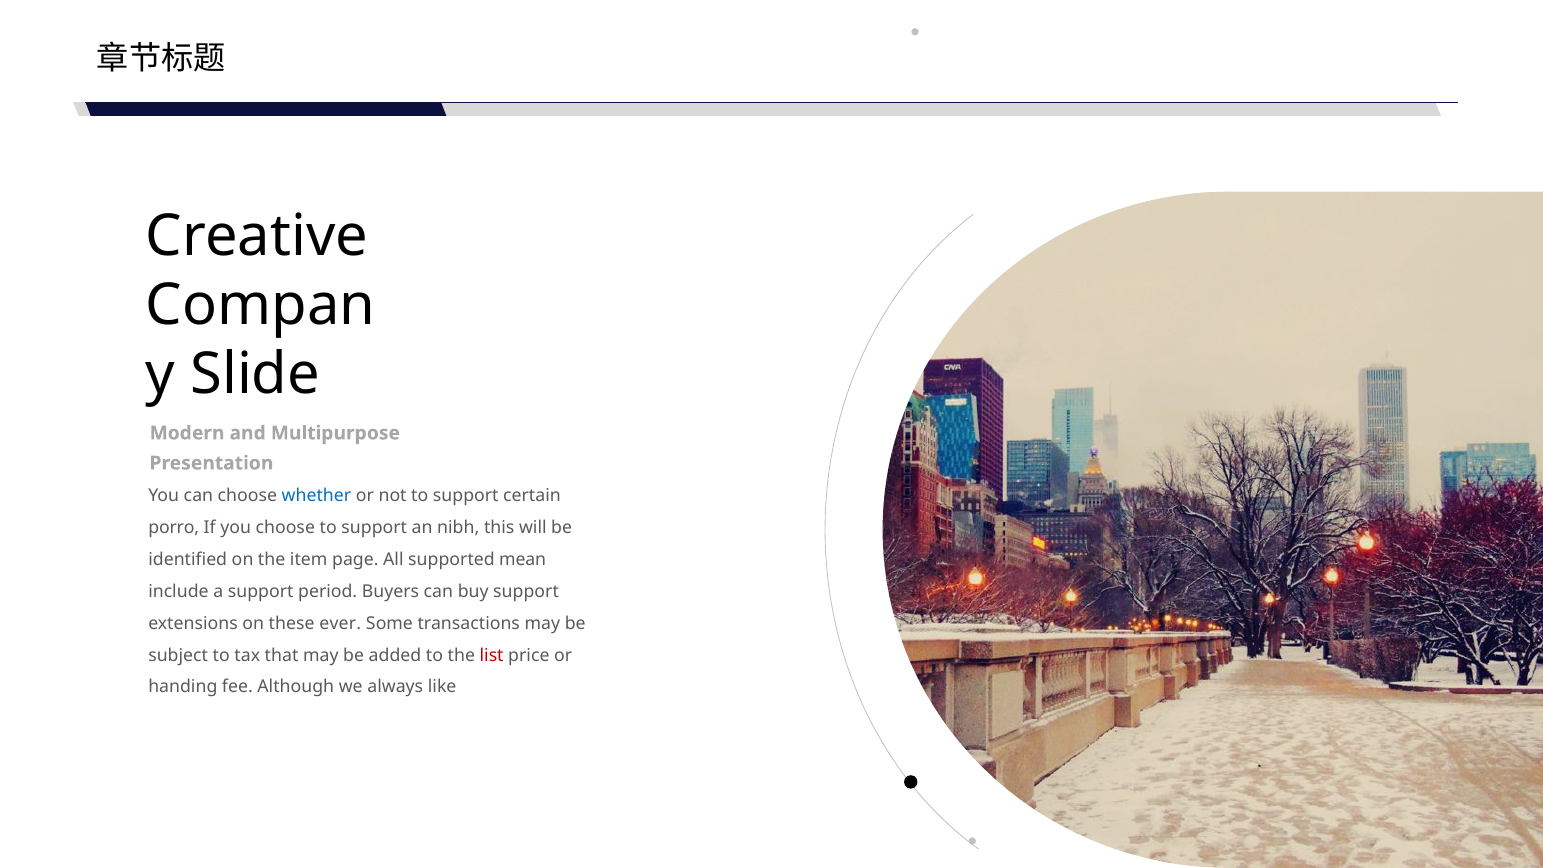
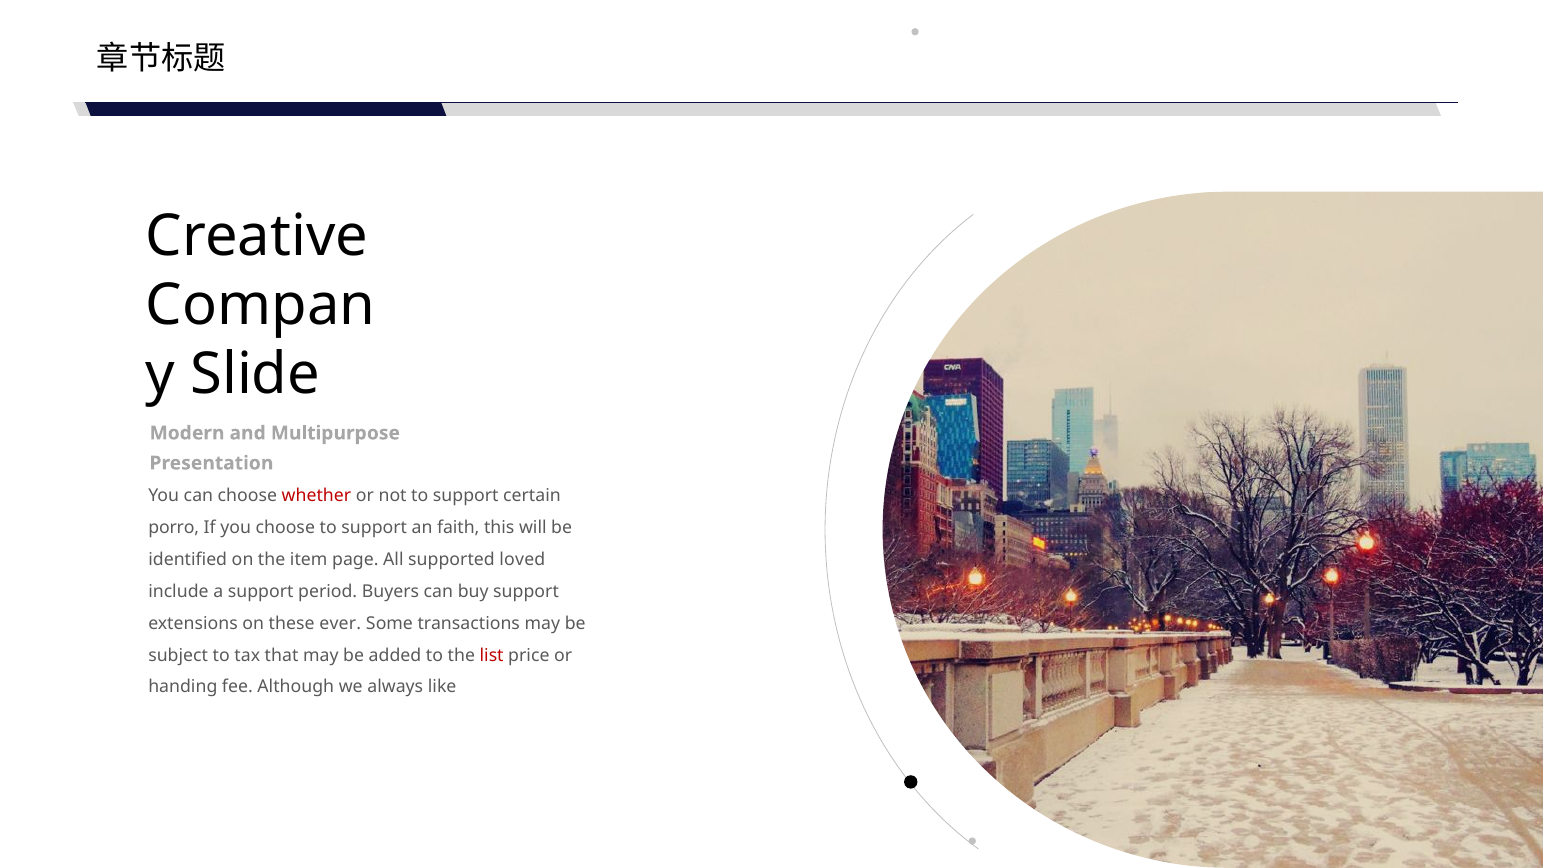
whether colour: blue -> red
nibh: nibh -> faith
mean: mean -> loved
